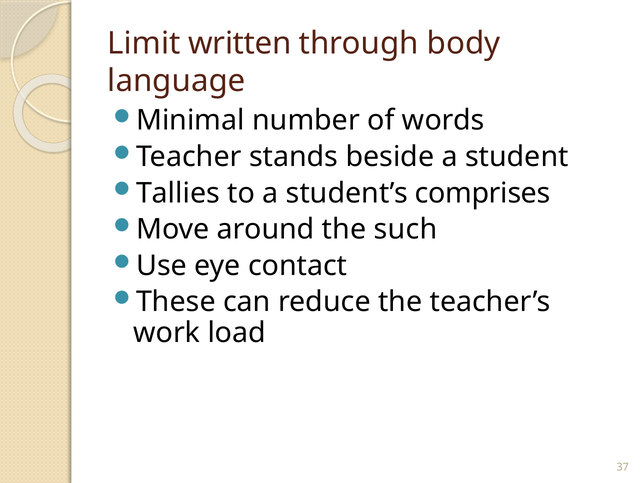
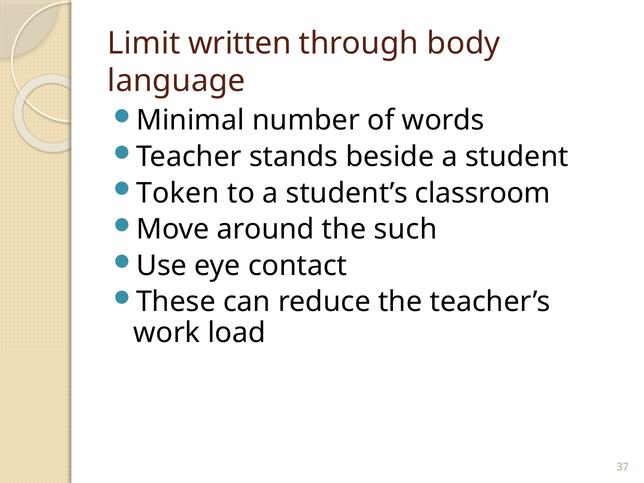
Tallies: Tallies -> Token
comprises: comprises -> classroom
